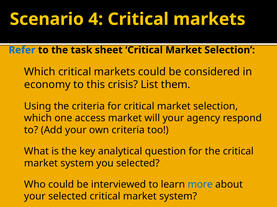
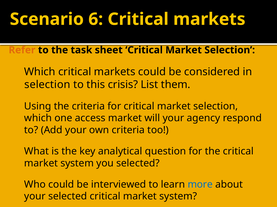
Scenario 4: 4 -> 6
Refer colour: blue -> orange
economy at (47, 85): economy -> selection
